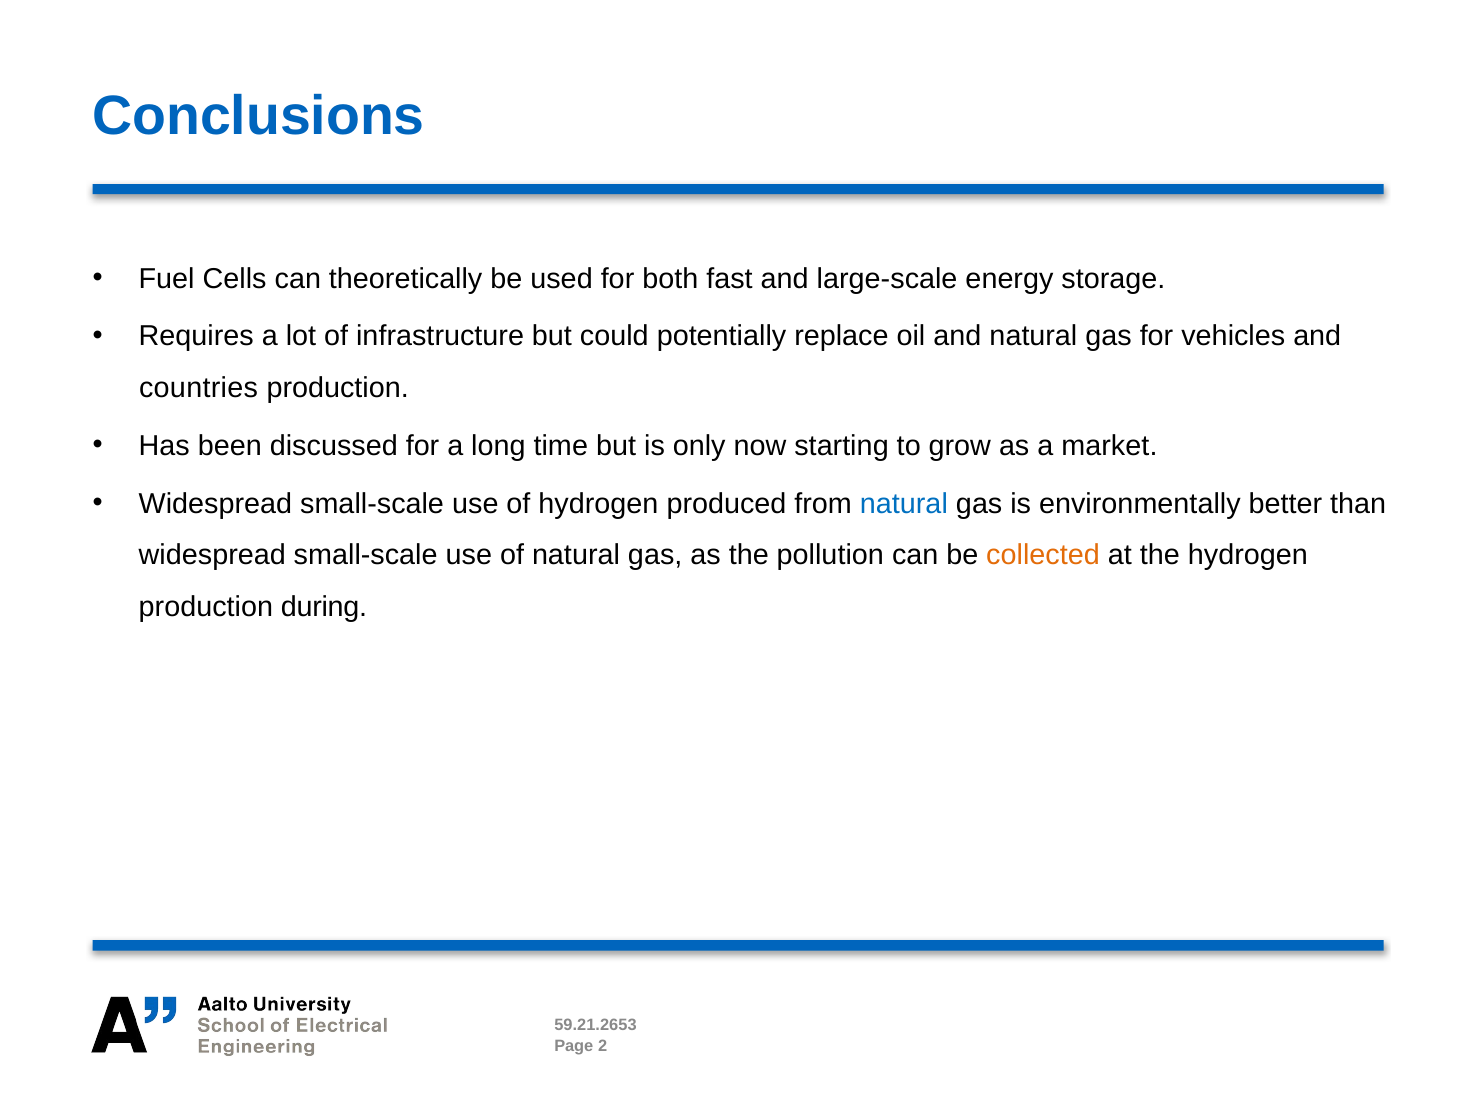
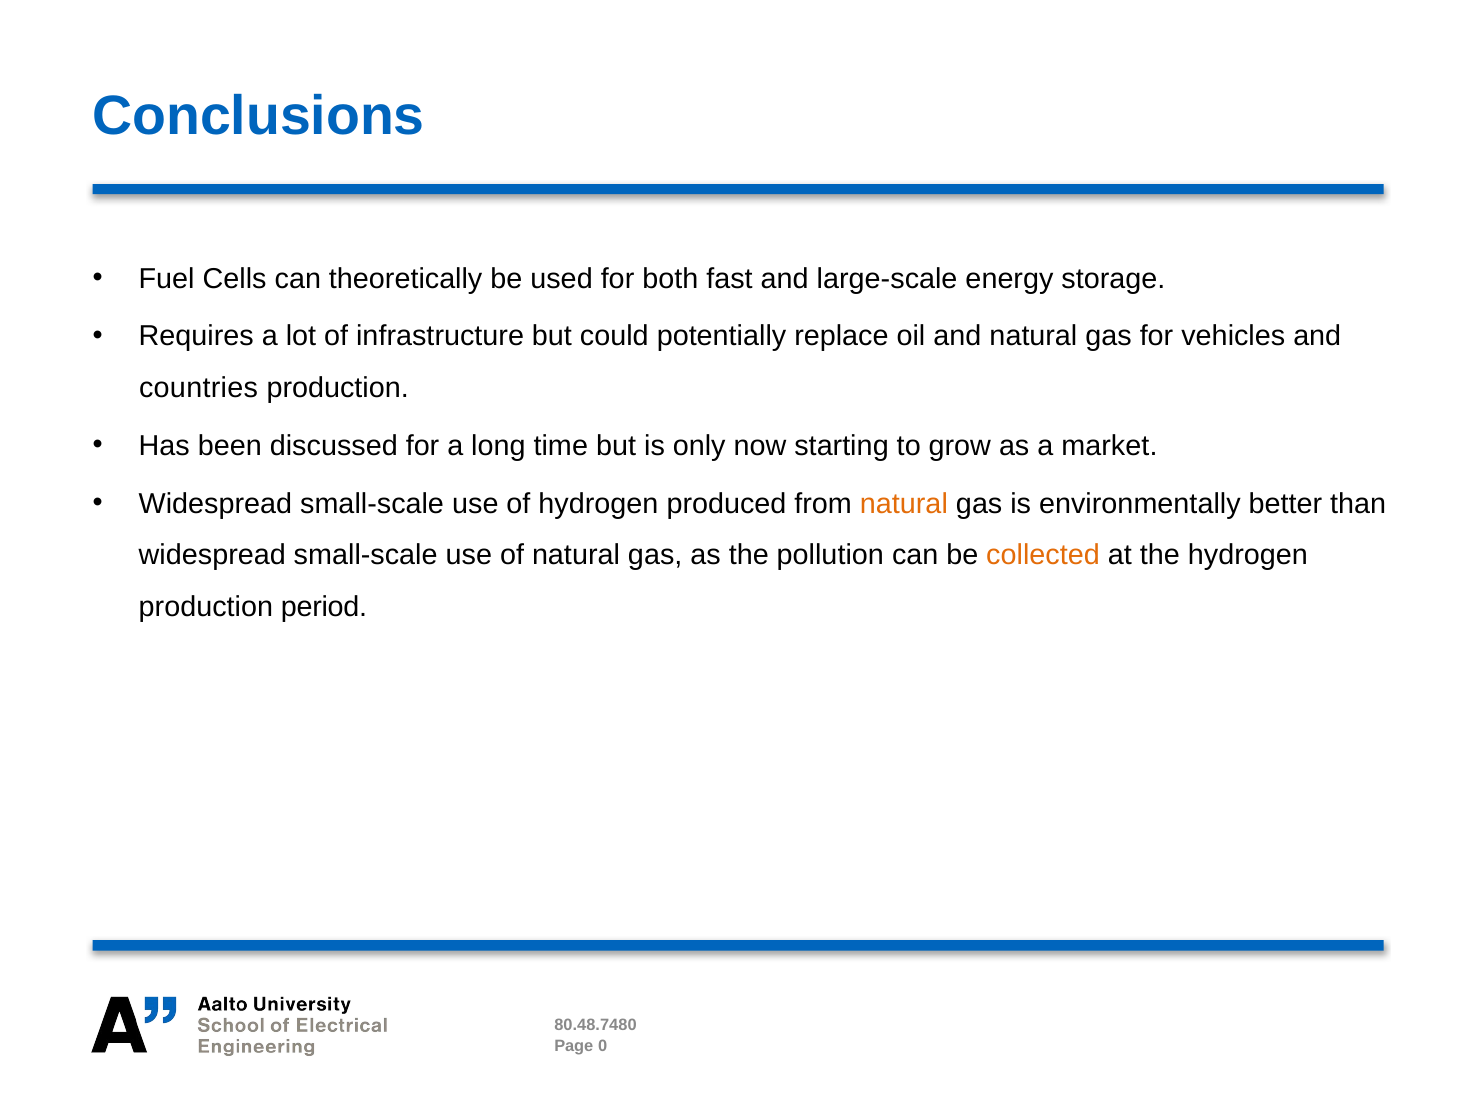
natural at (904, 503) colour: blue -> orange
during: during -> period
59.21.2653: 59.21.2653 -> 80.48.7480
2: 2 -> 0
